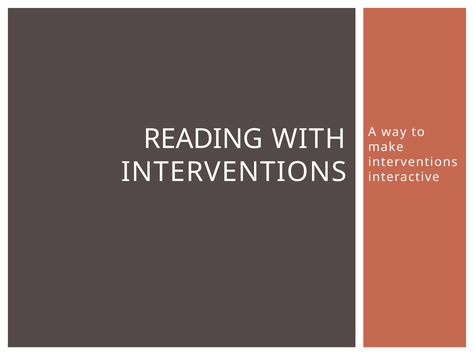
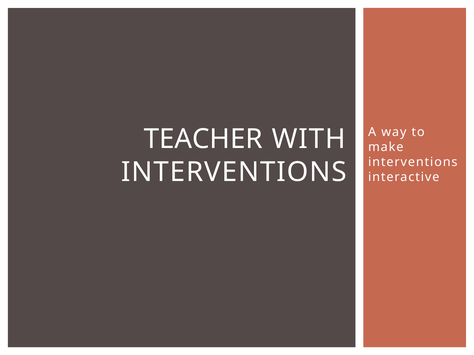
READING: READING -> TEACHER
